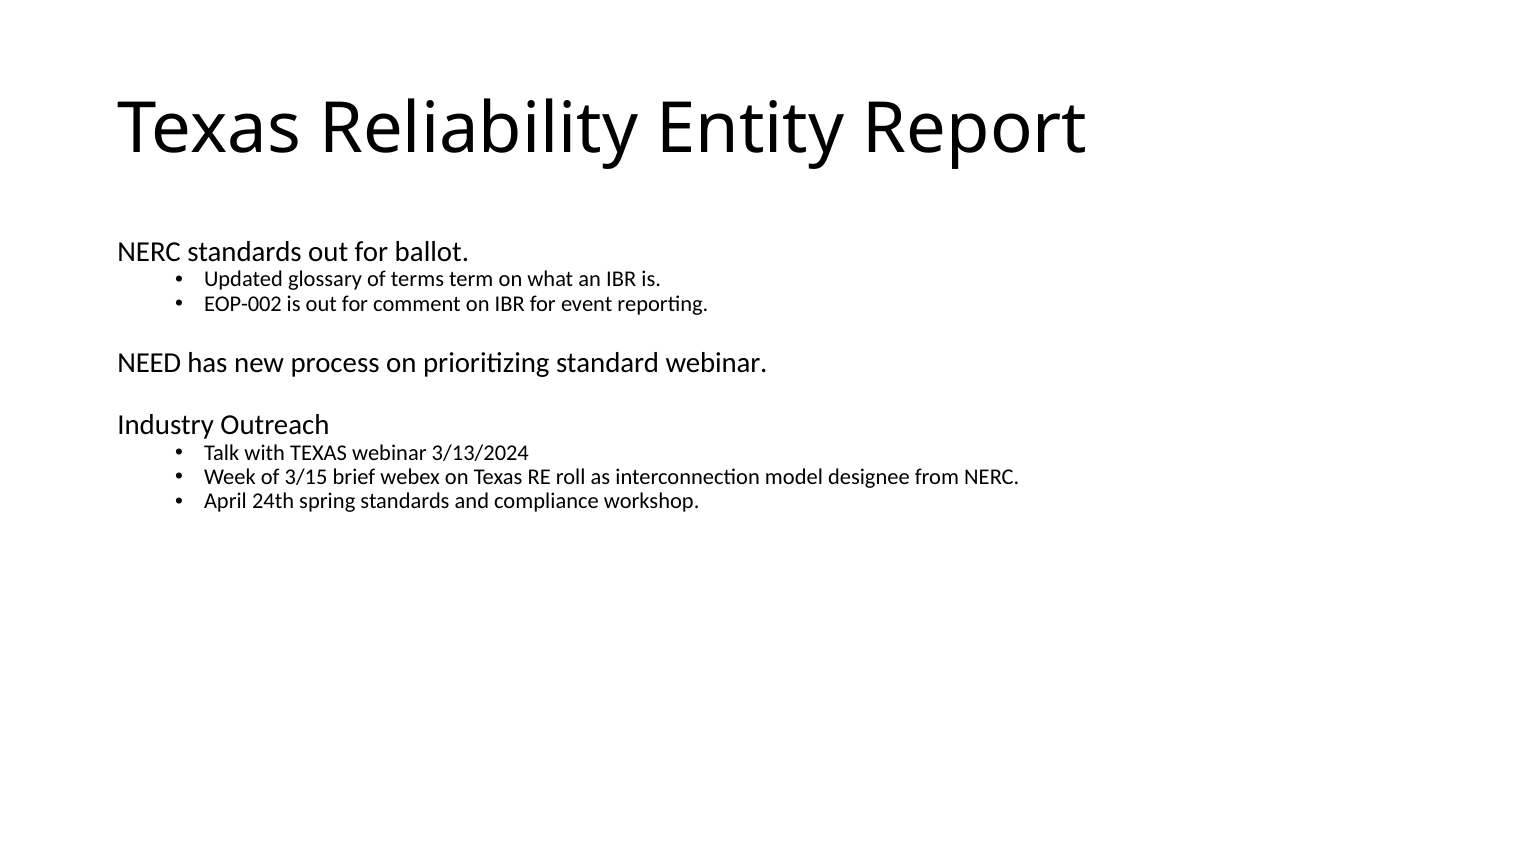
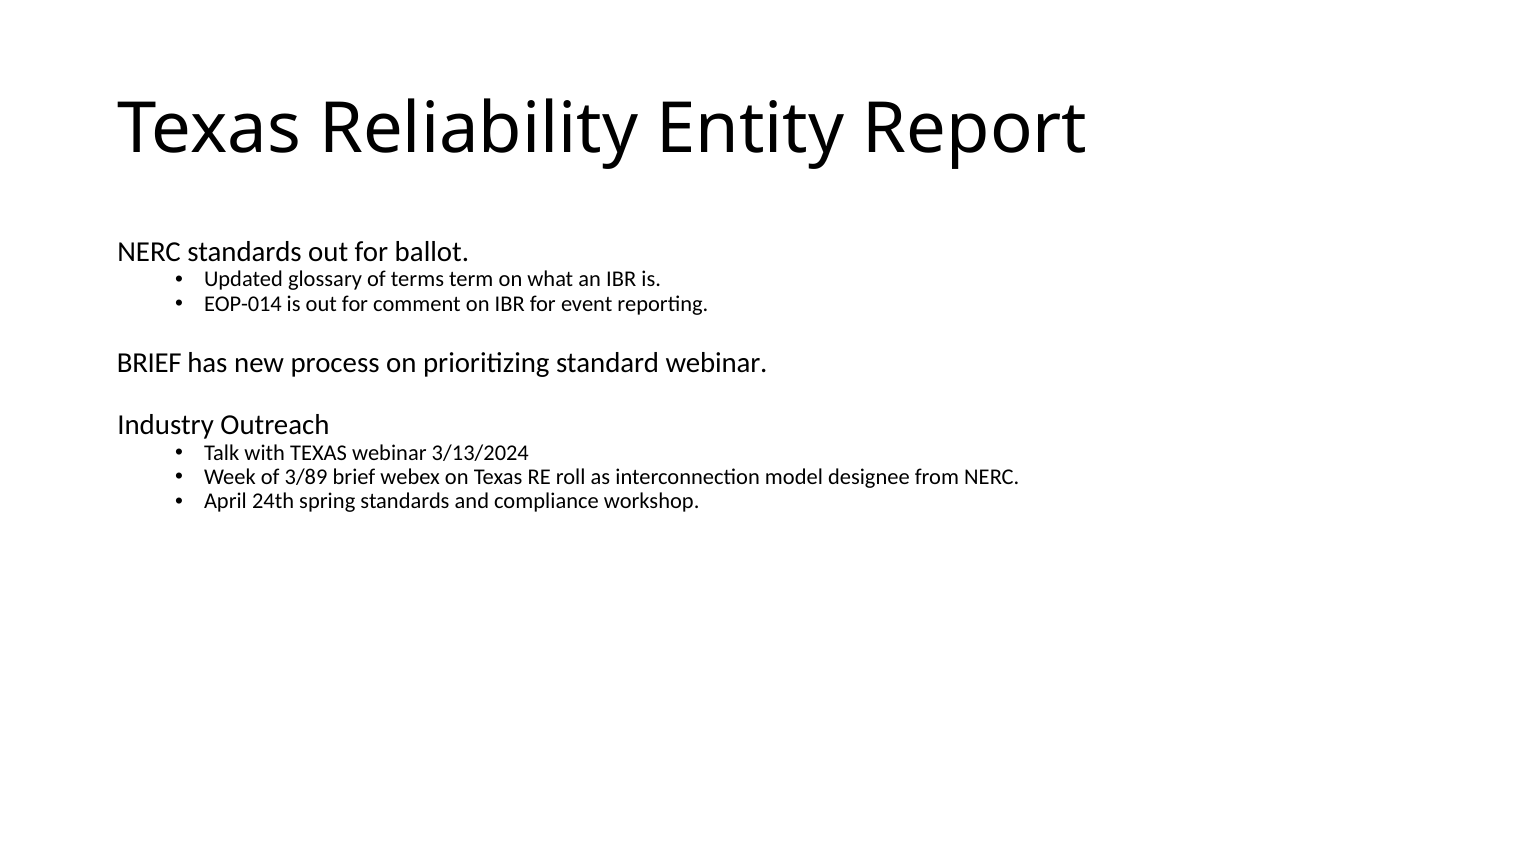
EOP-002: EOP-002 -> EOP-014
NEED at (149, 363): NEED -> BRIEF
3/15: 3/15 -> 3/89
